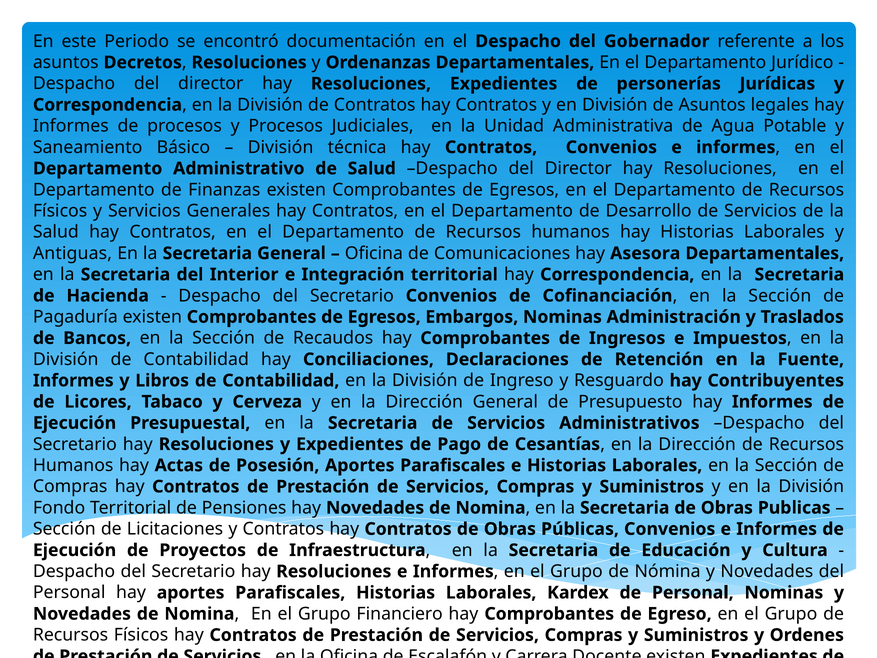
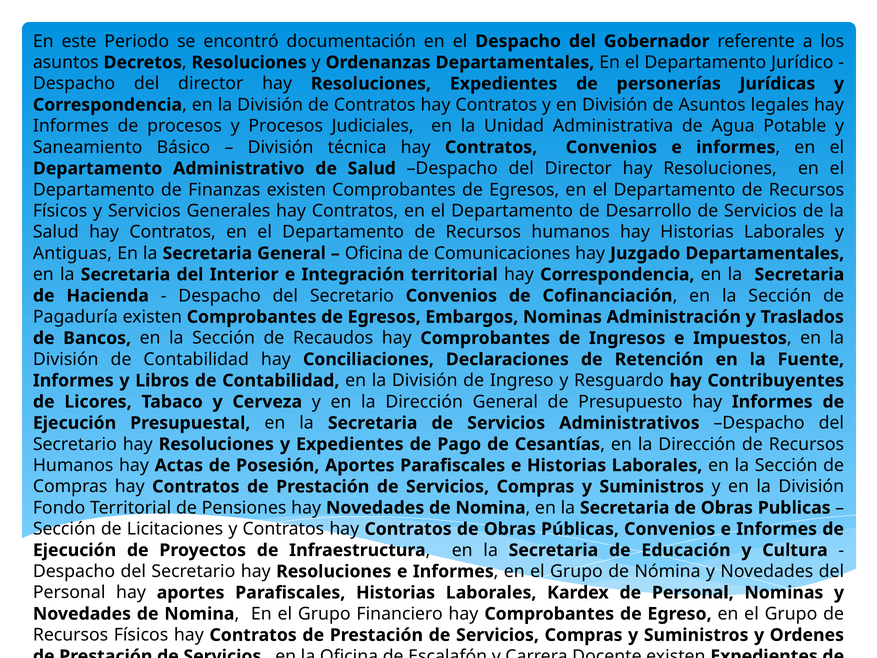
Asesora: Asesora -> Juzgado
